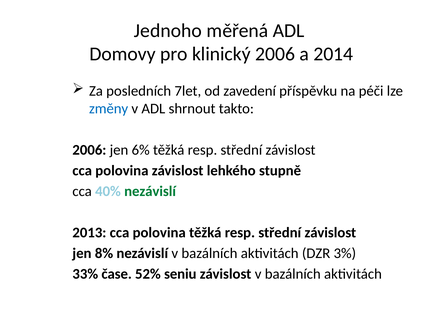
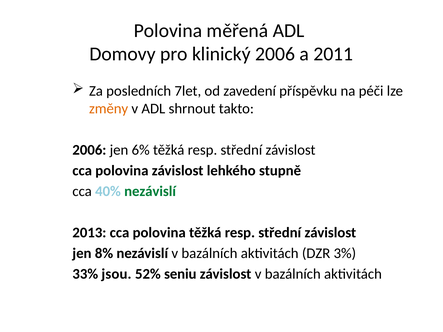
Jednoho at (168, 31): Jednoho -> Polovina
2014: 2014 -> 2011
změny colour: blue -> orange
čase: čase -> jsou
